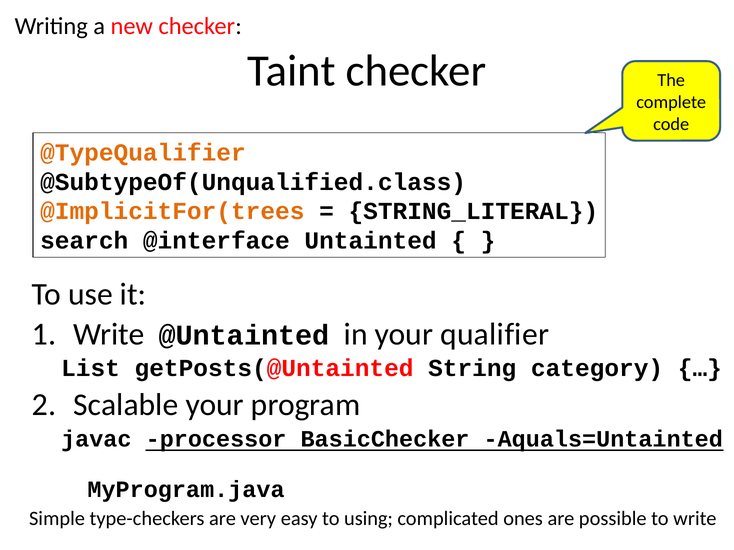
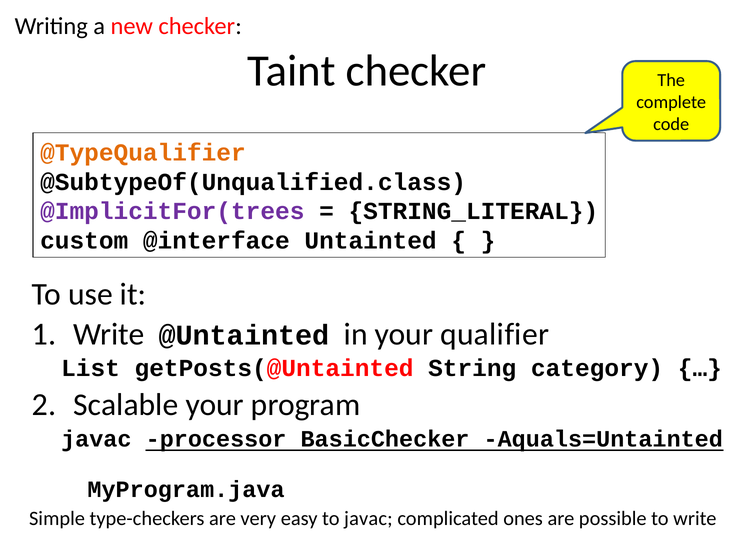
@ImplicitFor(trees colour: orange -> purple
search: search -> custom
to using: using -> javac
